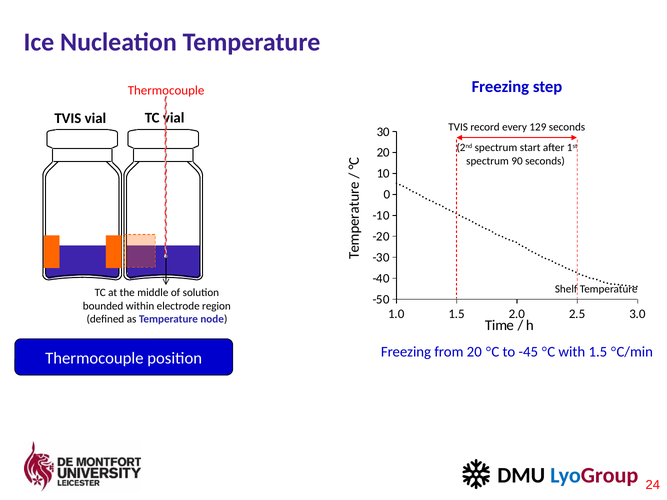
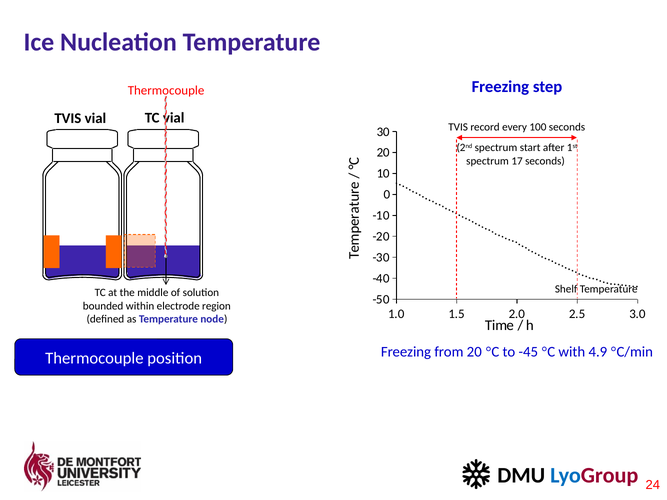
129: 129 -> 100
90: 90 -> 17
with 1.5: 1.5 -> 4.9
